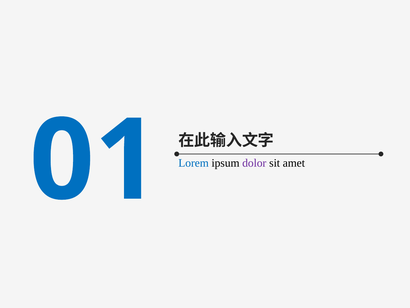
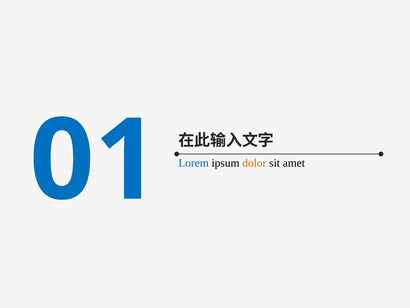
dolor colour: purple -> orange
